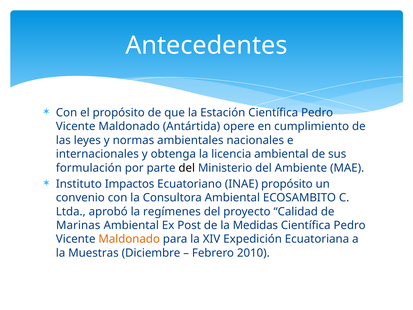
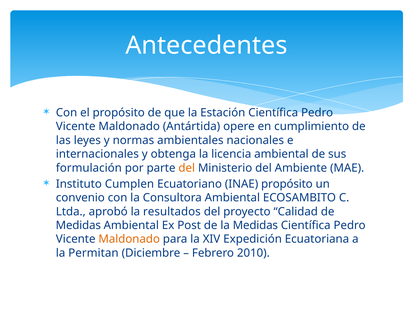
del at (187, 168) colour: black -> orange
Impactos: Impactos -> Cumplen
regímenes: regímenes -> resultados
Marinas at (78, 225): Marinas -> Medidas
Muestras: Muestras -> Permitan
